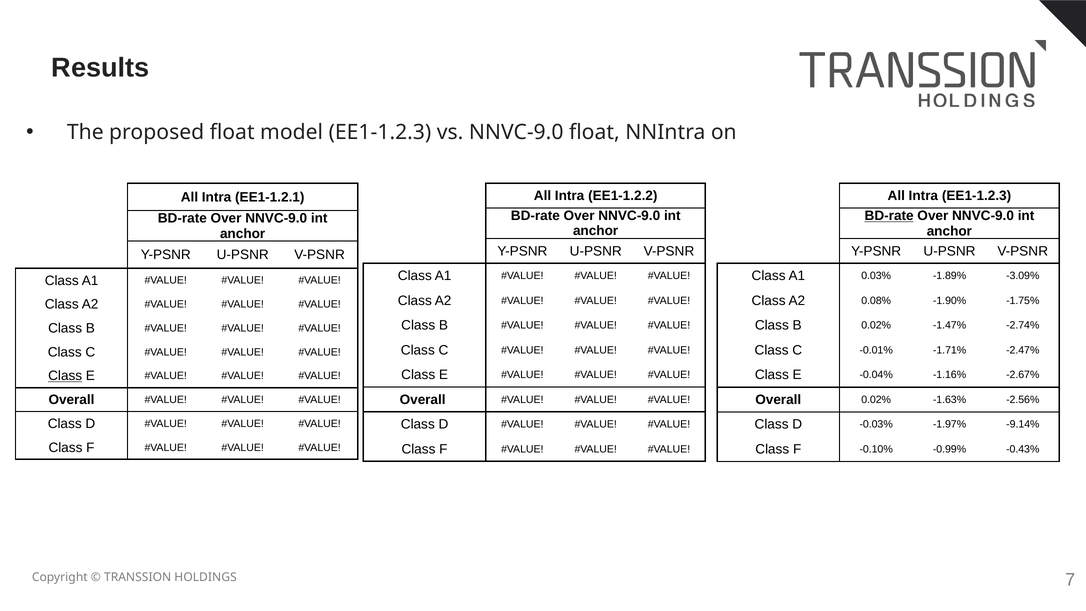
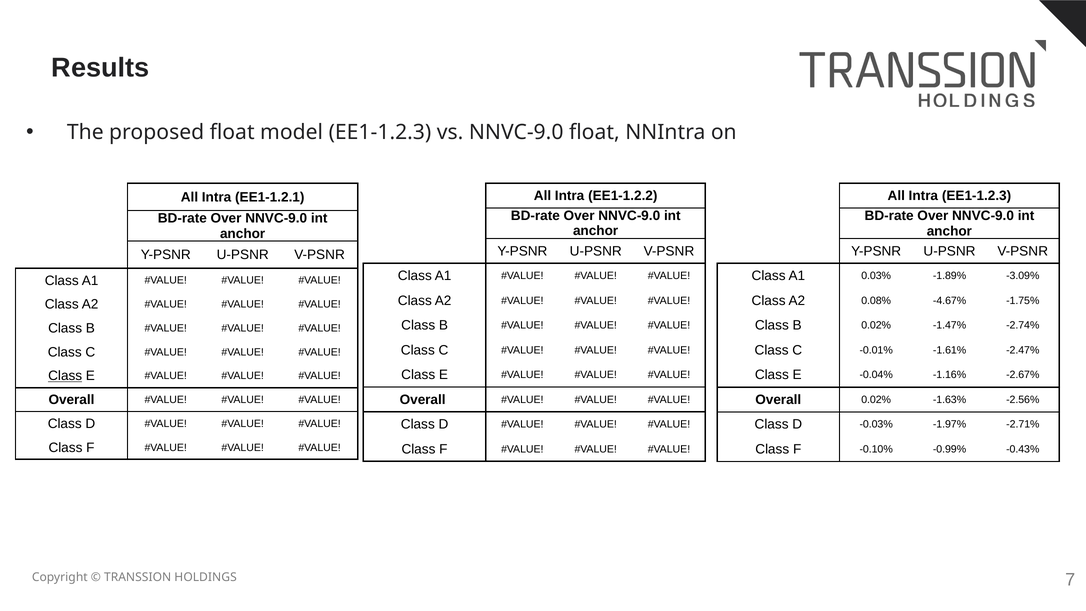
BD-rate at (889, 216) underline: present -> none
-1.90%: -1.90% -> -4.67%
-1.71%: -1.71% -> -1.61%
-9.14%: -9.14% -> -2.71%
